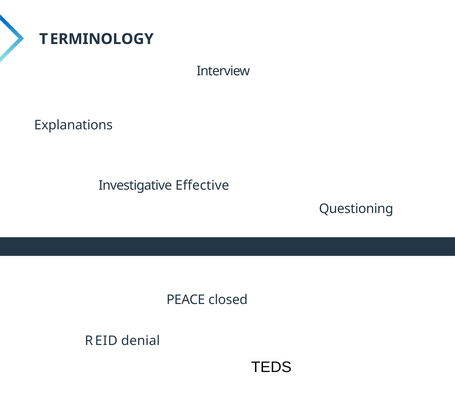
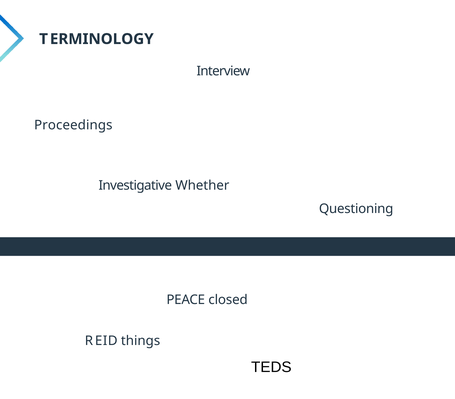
Explanations: Explanations -> Proceedings
Effective: Effective -> Whether
denial: denial -> things
